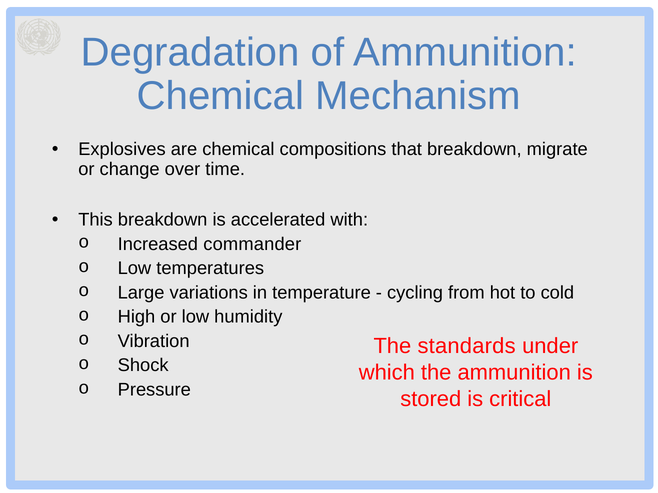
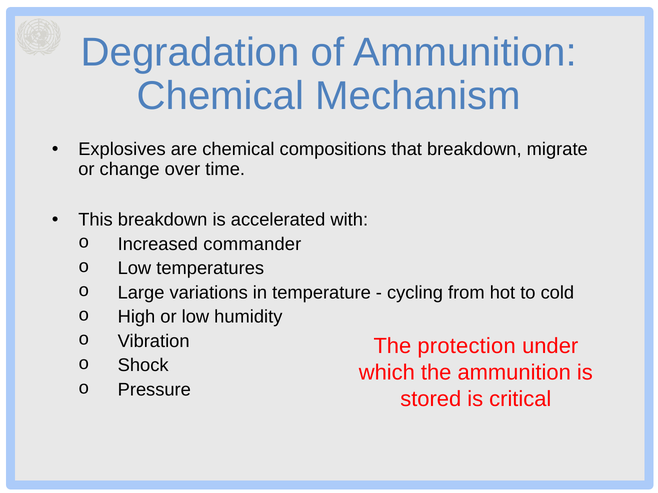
standards: standards -> protection
